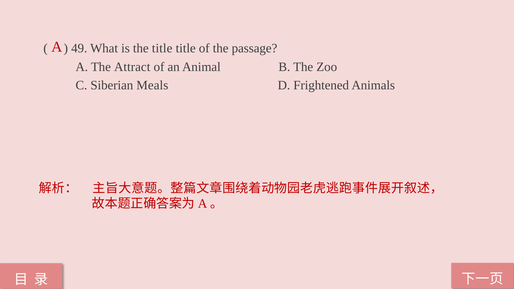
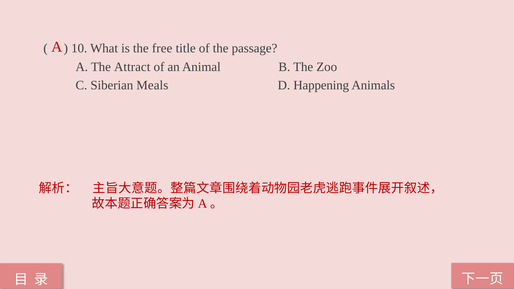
49: 49 -> 10
the title: title -> free
Frightened: Frightened -> Happening
